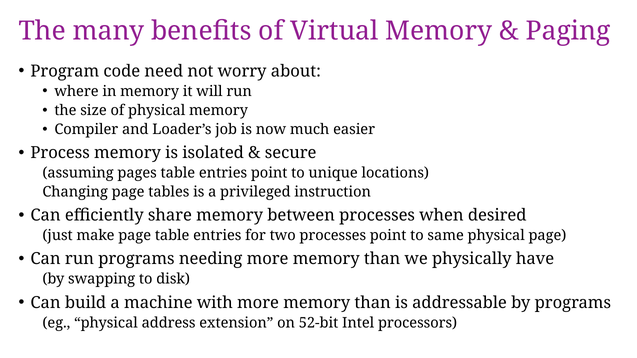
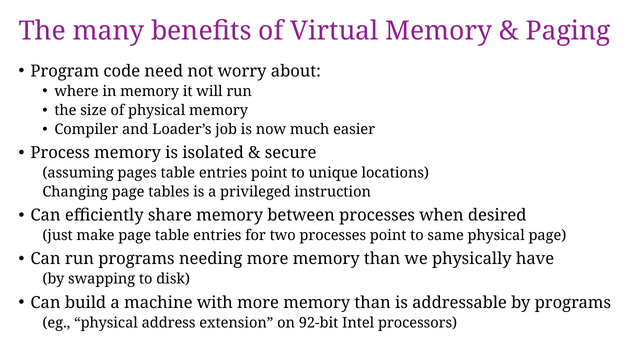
52-bit: 52-bit -> 92-bit
